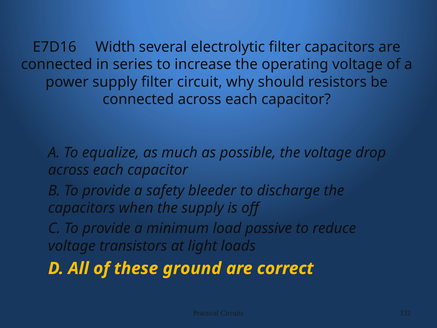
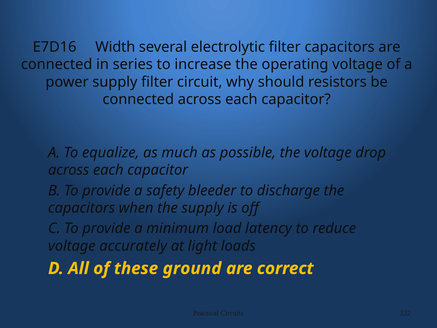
passive: passive -> latency
transistors: transistors -> accurately
